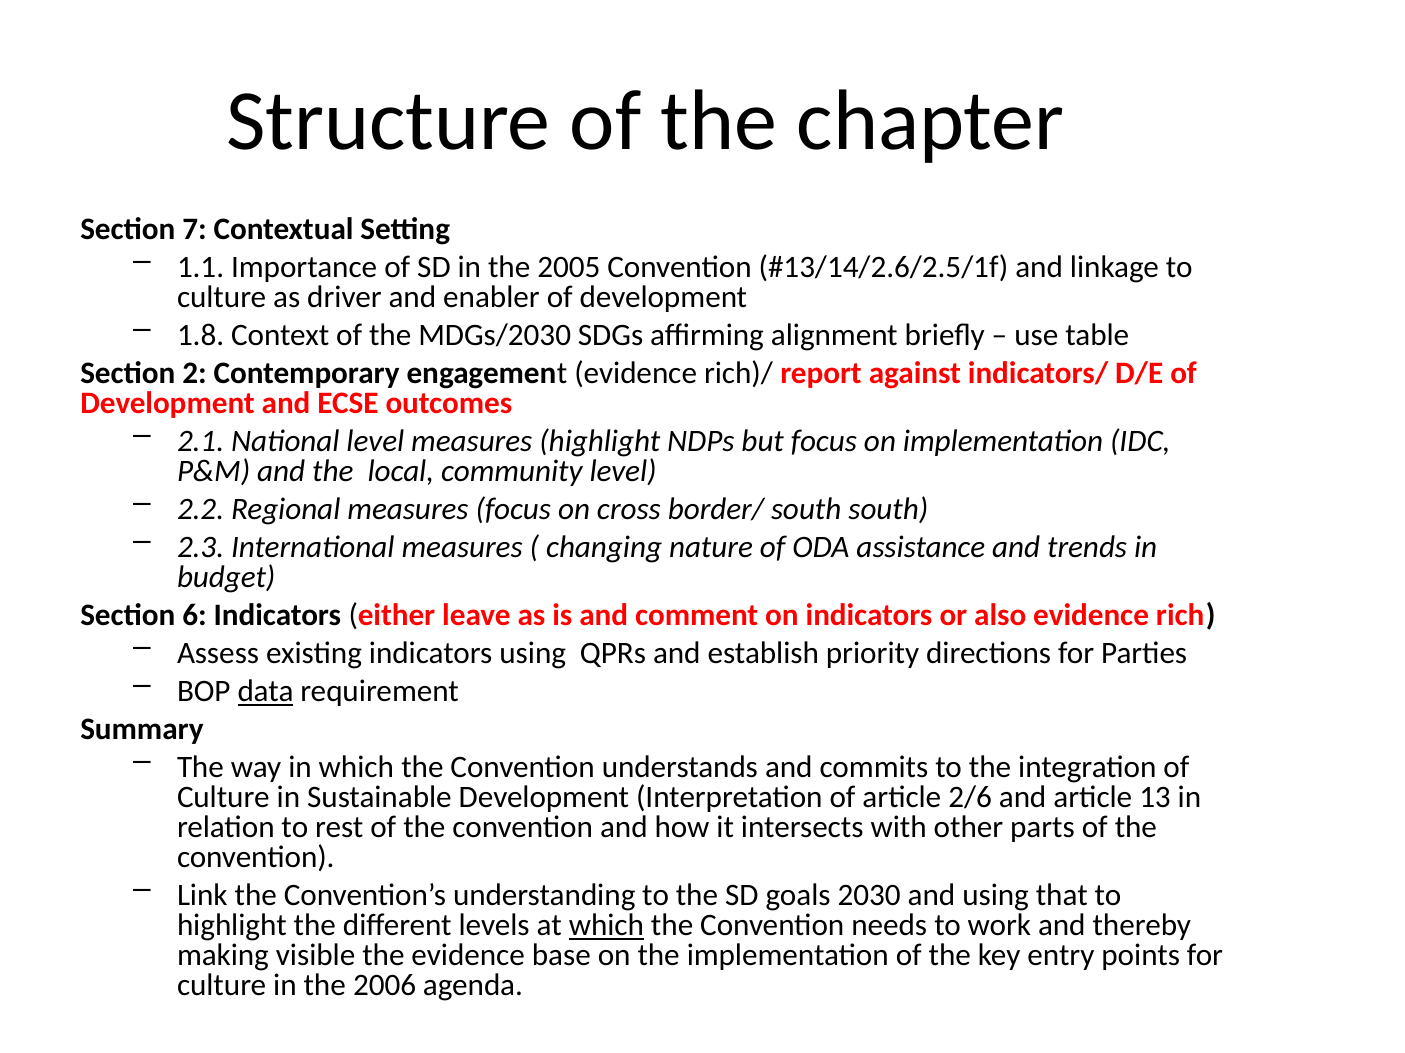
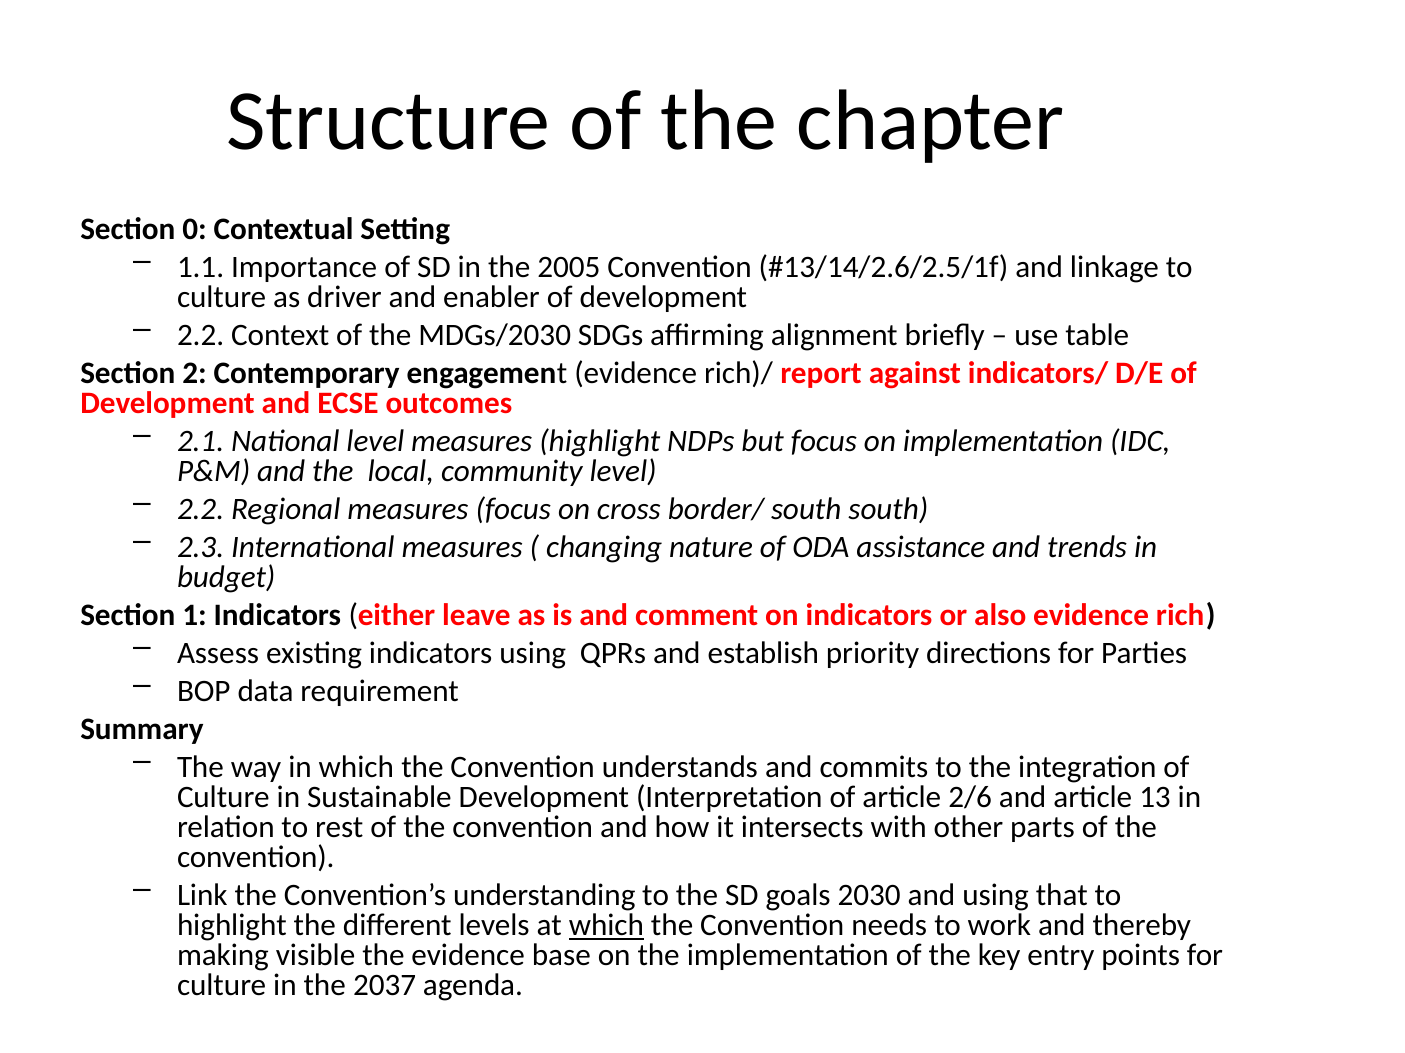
7: 7 -> 0
1.8 at (201, 336): 1.8 -> 2.2
6: 6 -> 1
data underline: present -> none
2006: 2006 -> 2037
